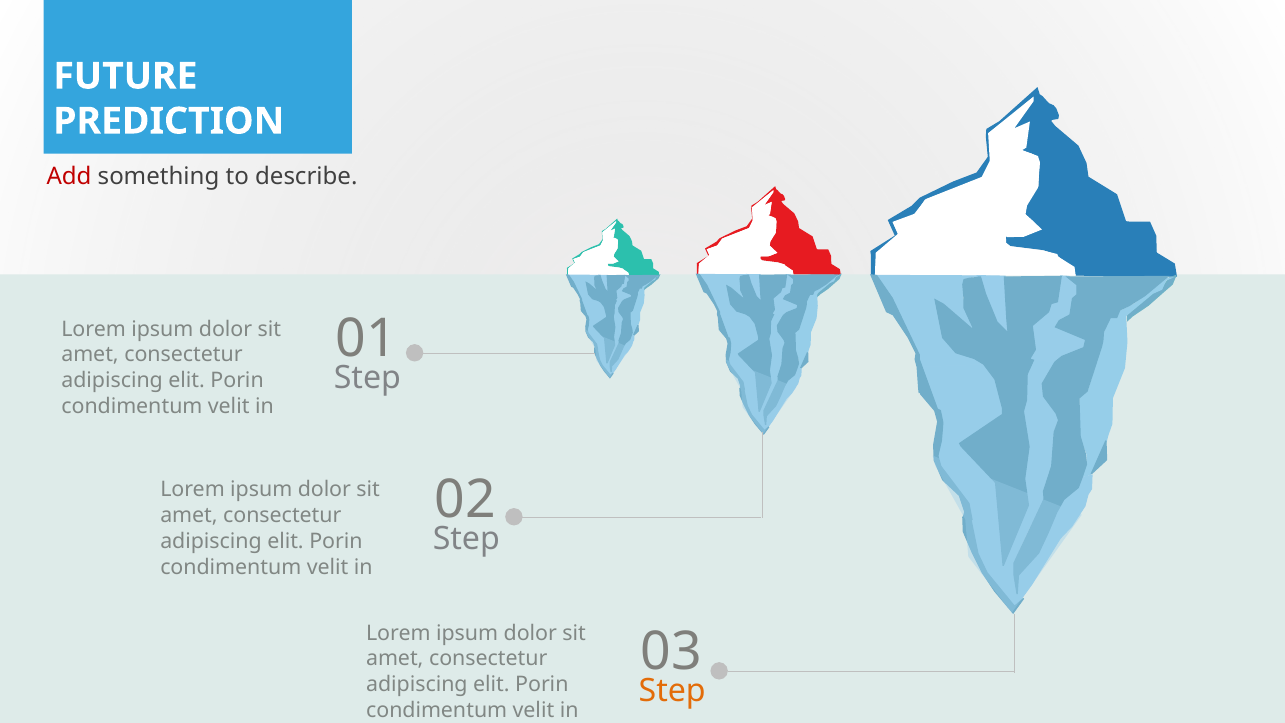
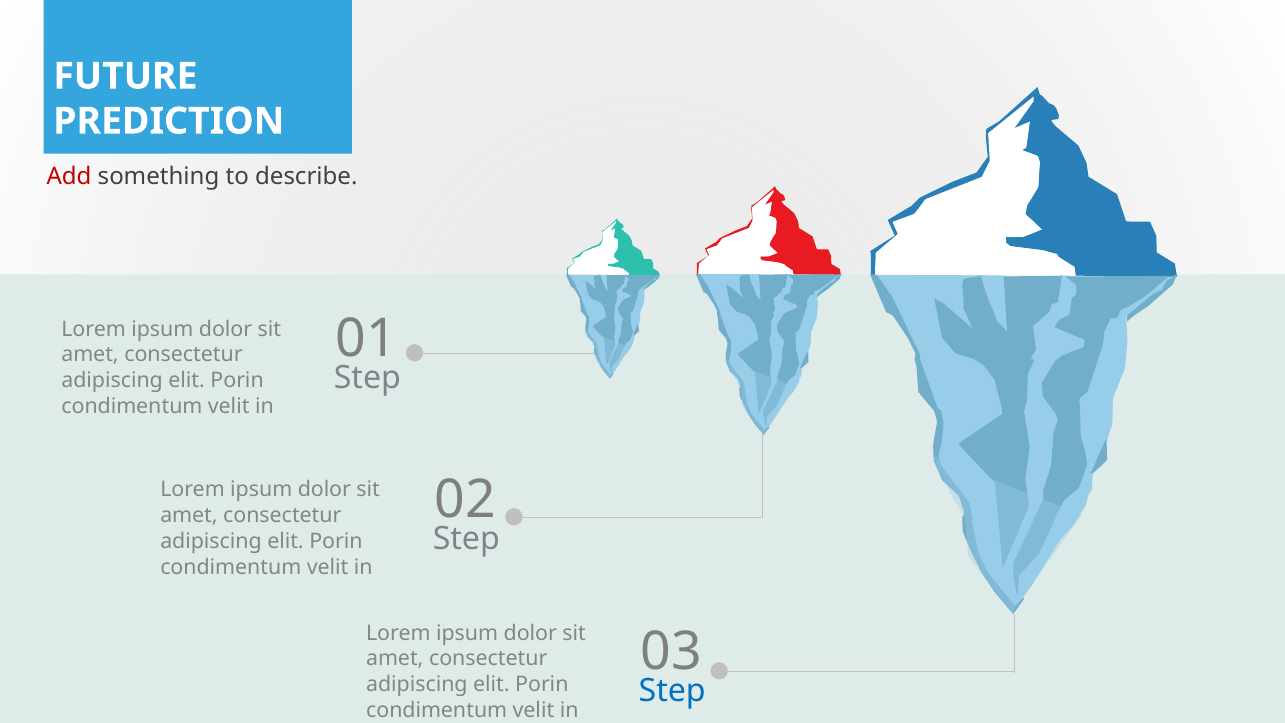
Step at (672, 691) colour: orange -> blue
